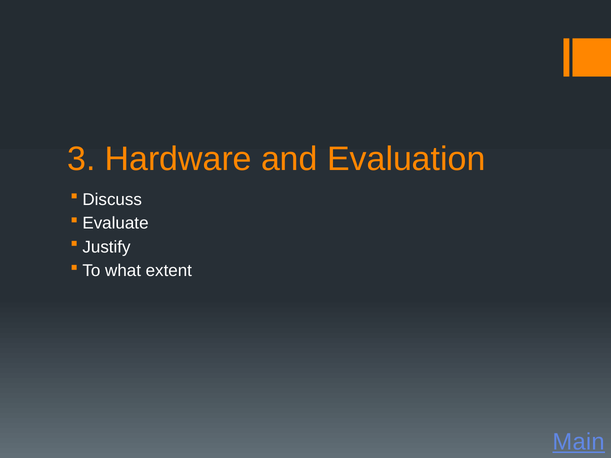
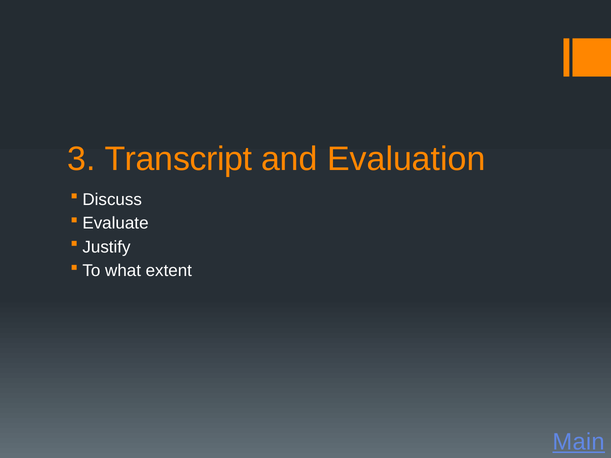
Hardware: Hardware -> Transcript
